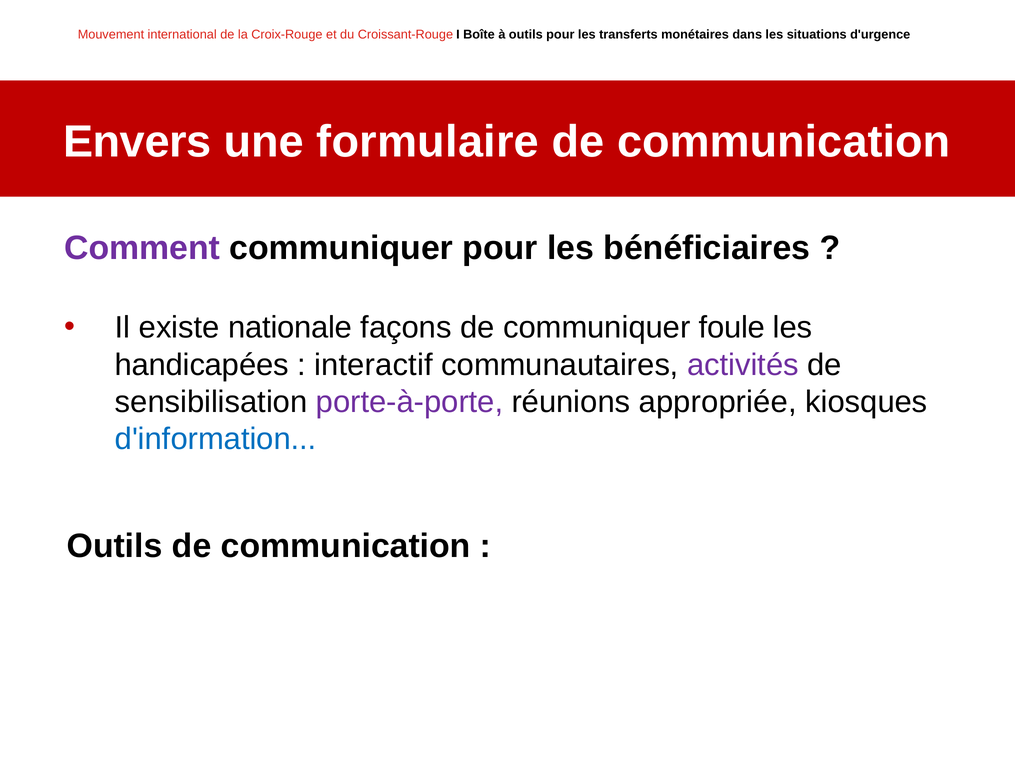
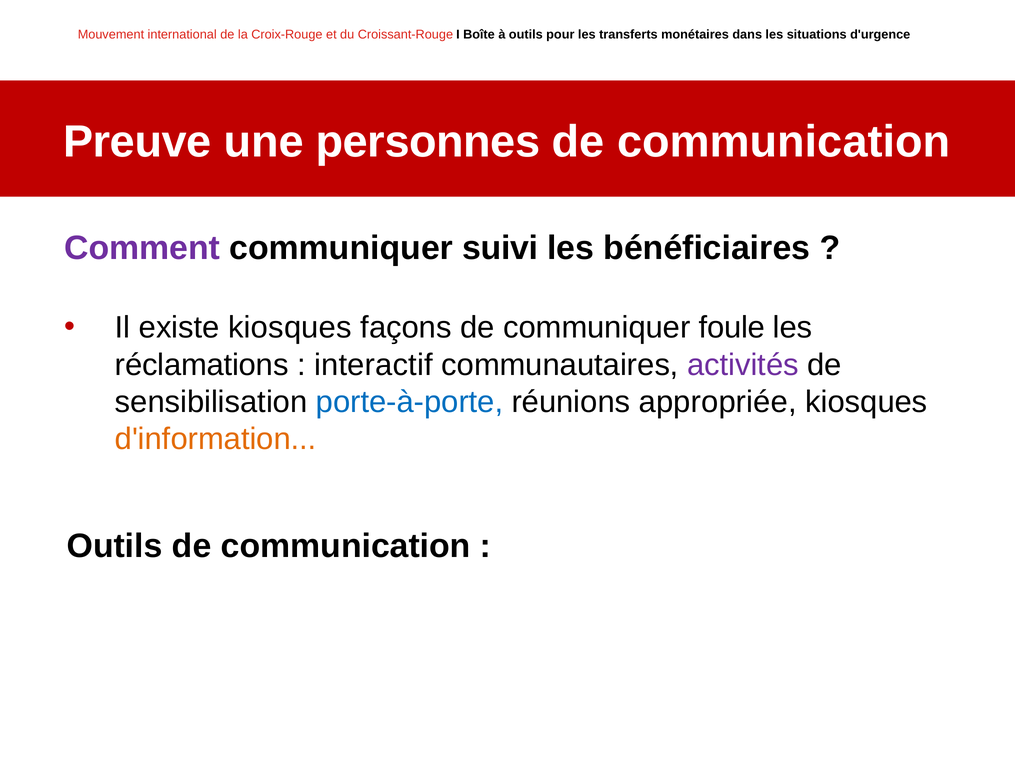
Envers: Envers -> Preuve
formulaire: formulaire -> personnes
communiquer pour: pour -> suivi
existe nationale: nationale -> kiosques
handicapées: handicapées -> réclamations
porte-à-porte colour: purple -> blue
d'information colour: blue -> orange
